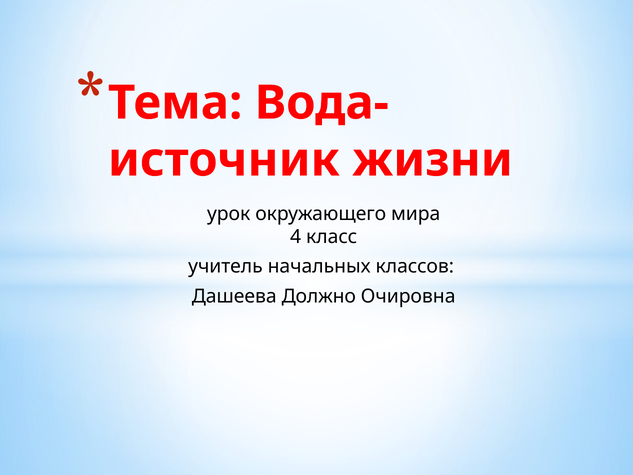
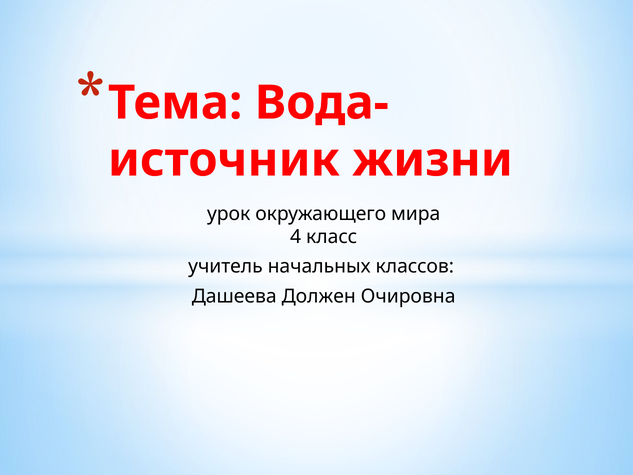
Должно: Должно -> Должен
